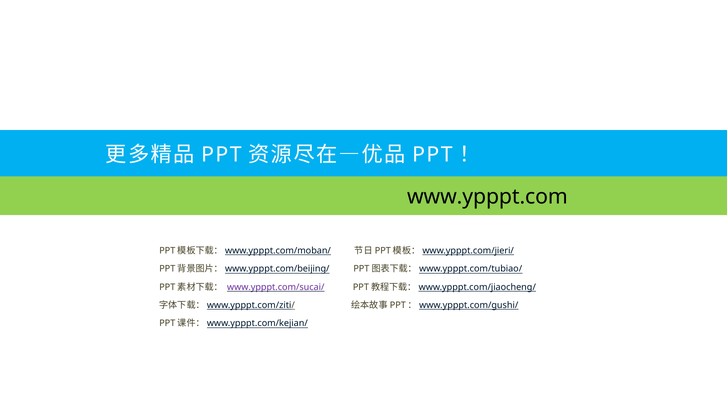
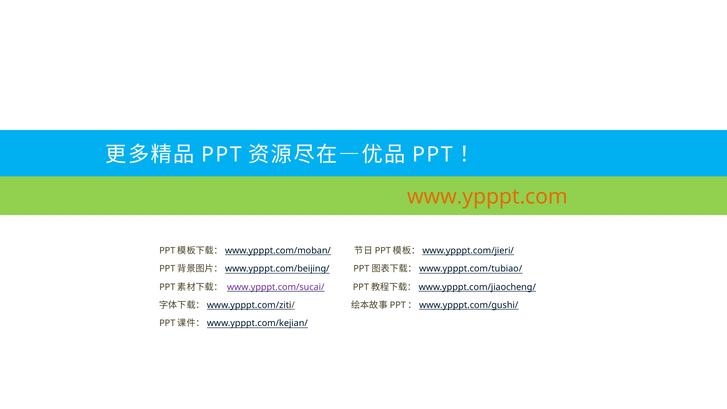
www.ypppt.com colour: black -> orange
